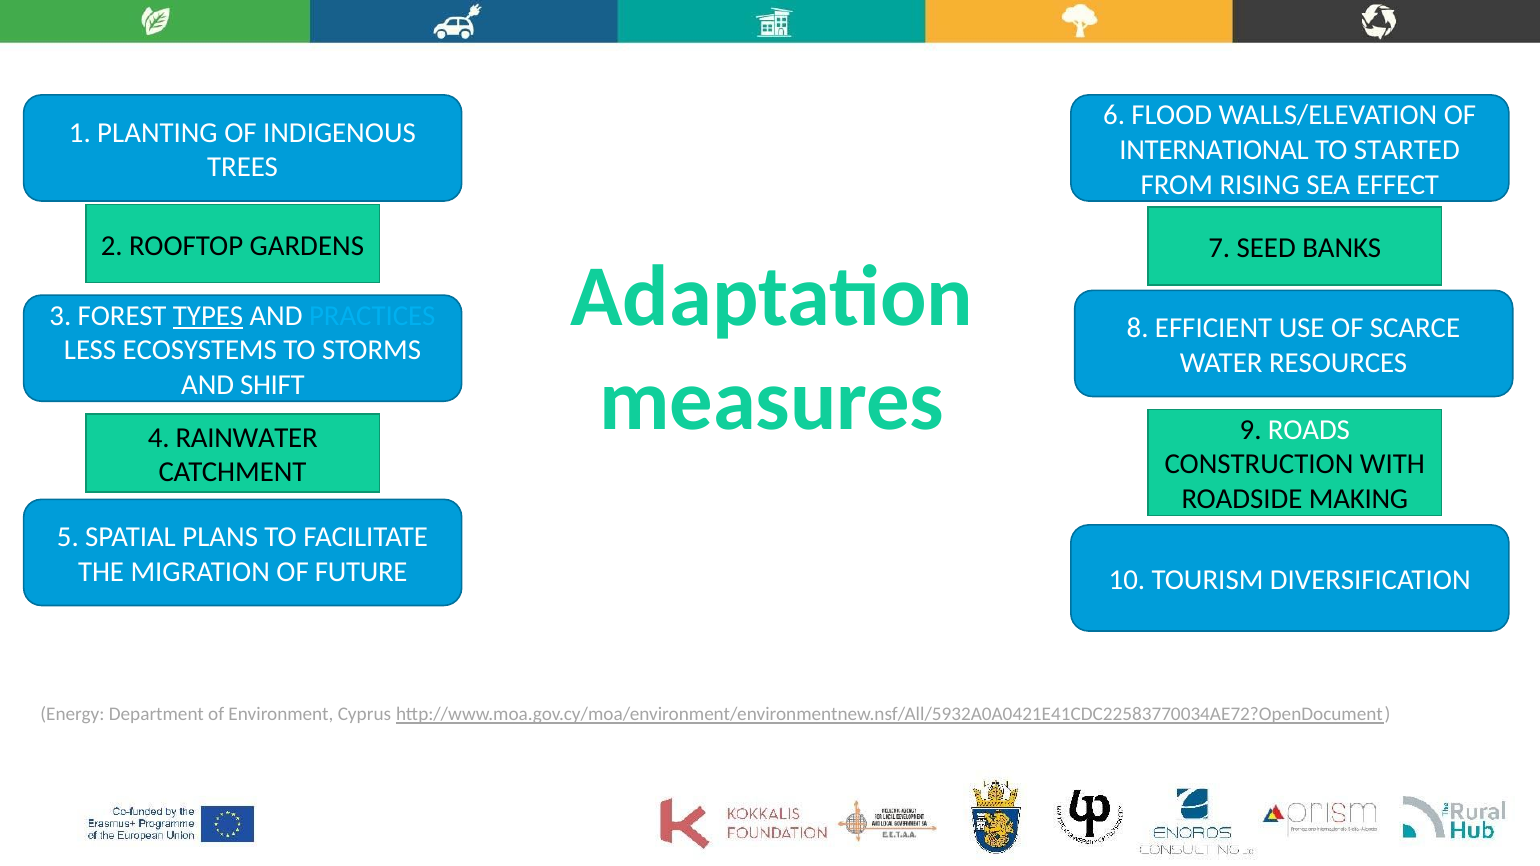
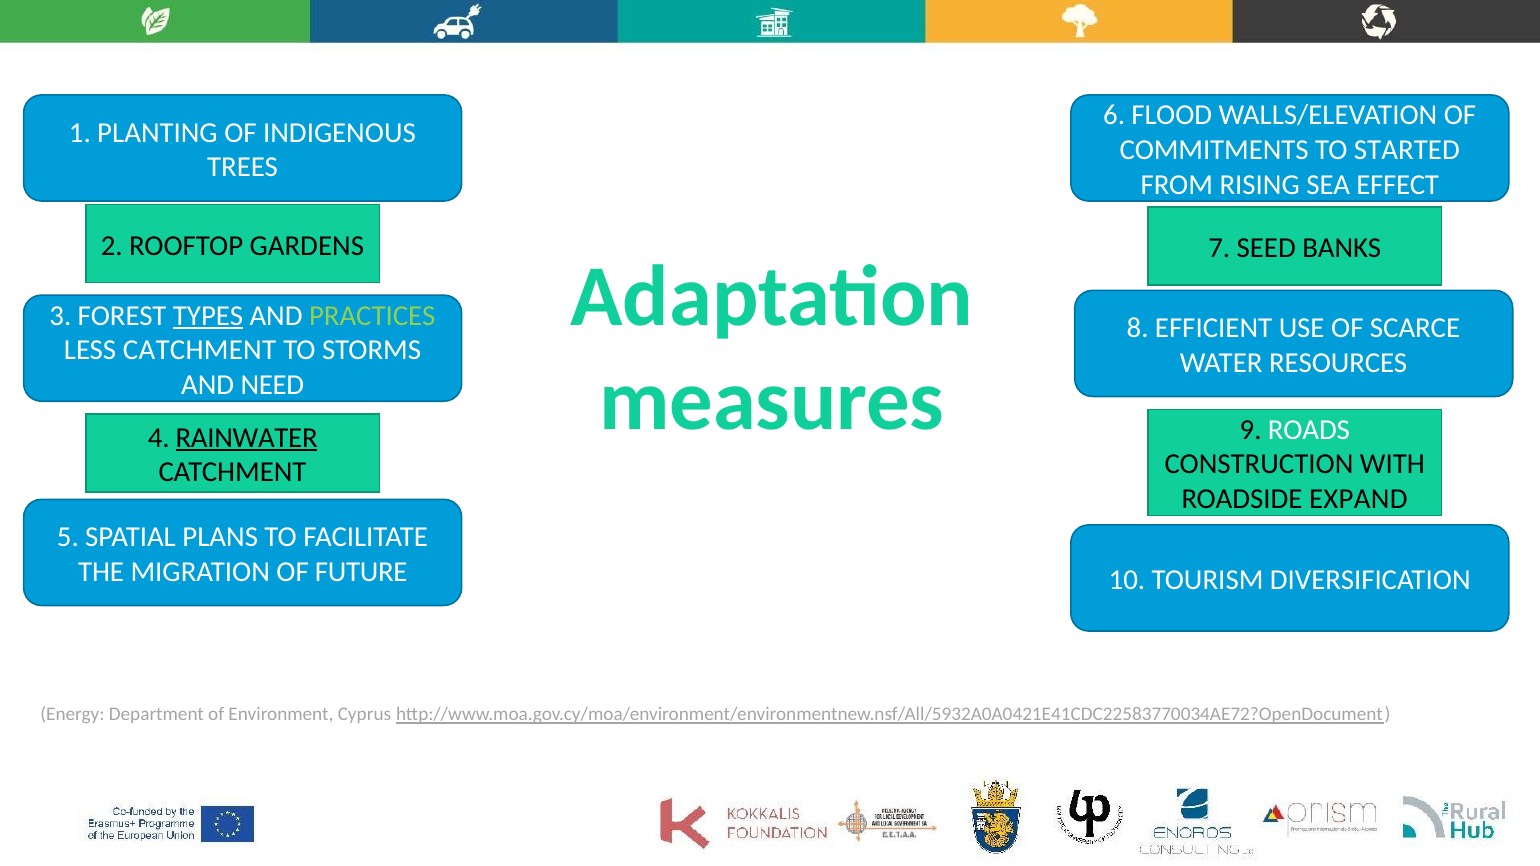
INTERNATIONAL: INTERNATIONAL -> COMMITMENTS
PRACTICES colour: light blue -> light green
LESS ECOSYSTEMS: ECOSYSTEMS -> CATCHMENT
SHIFT: SHIFT -> NEED
RAINWATER underline: none -> present
MAKING: MAKING -> EXPAND
